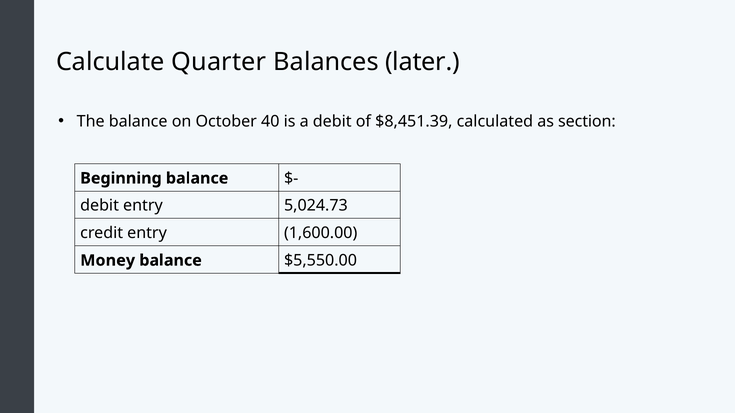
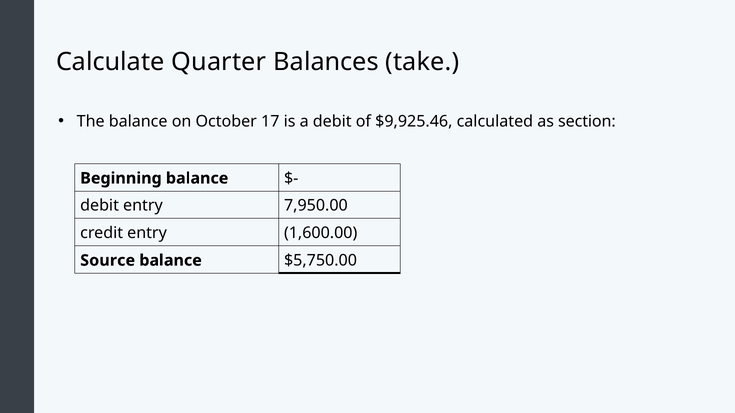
later: later -> take
40: 40 -> 17
$8,451.39: $8,451.39 -> $9,925.46
5,024.73: 5,024.73 -> 7,950.00
Money: Money -> Source
$5,550.00: $5,550.00 -> $5,750.00
